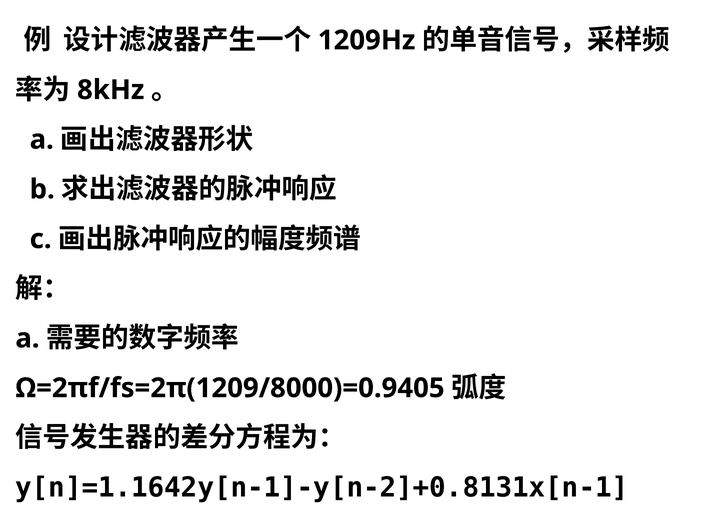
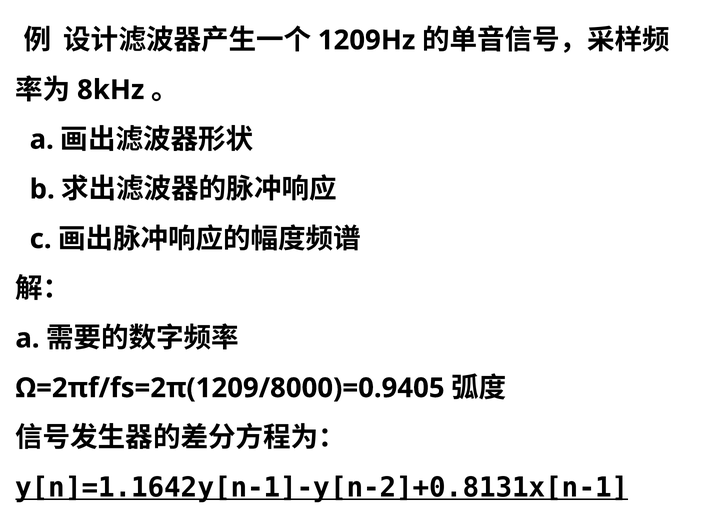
y[n]=1.1642y[n-1]-y[n-2]+0.8131x[n-1 underline: none -> present
